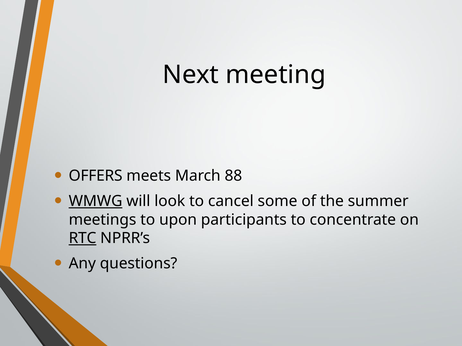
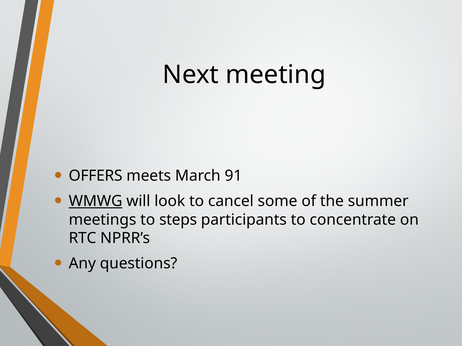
88: 88 -> 91
upon: upon -> steps
RTC underline: present -> none
